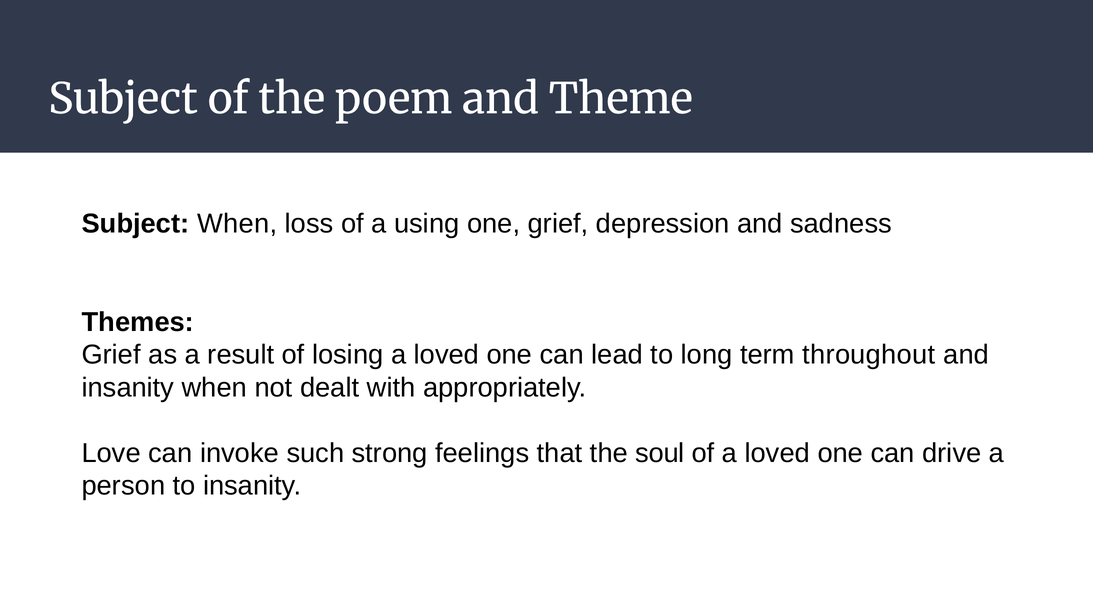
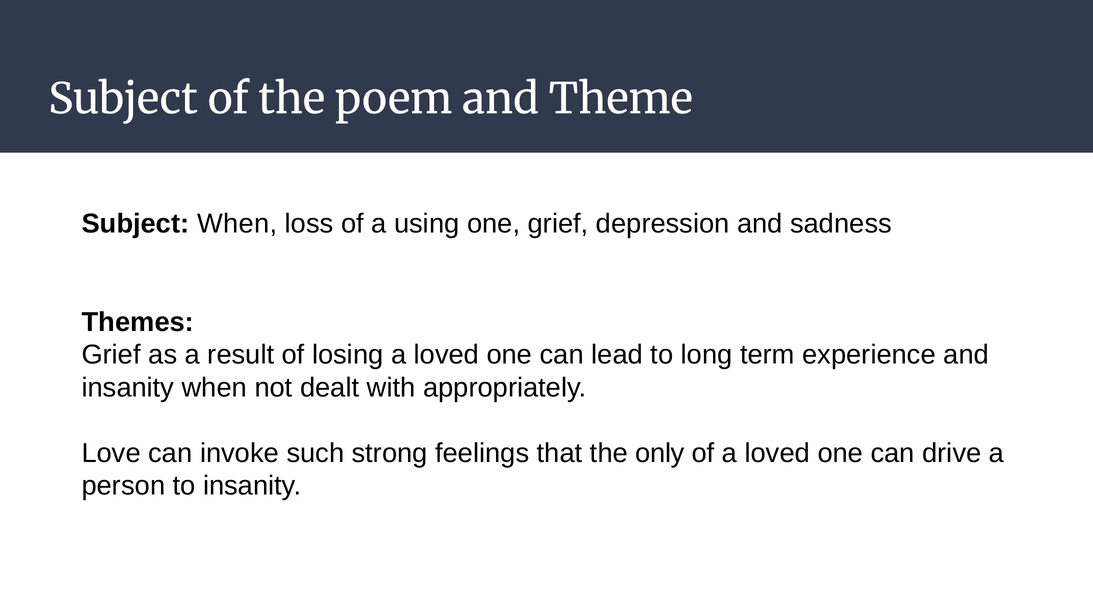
throughout: throughout -> experience
soul: soul -> only
